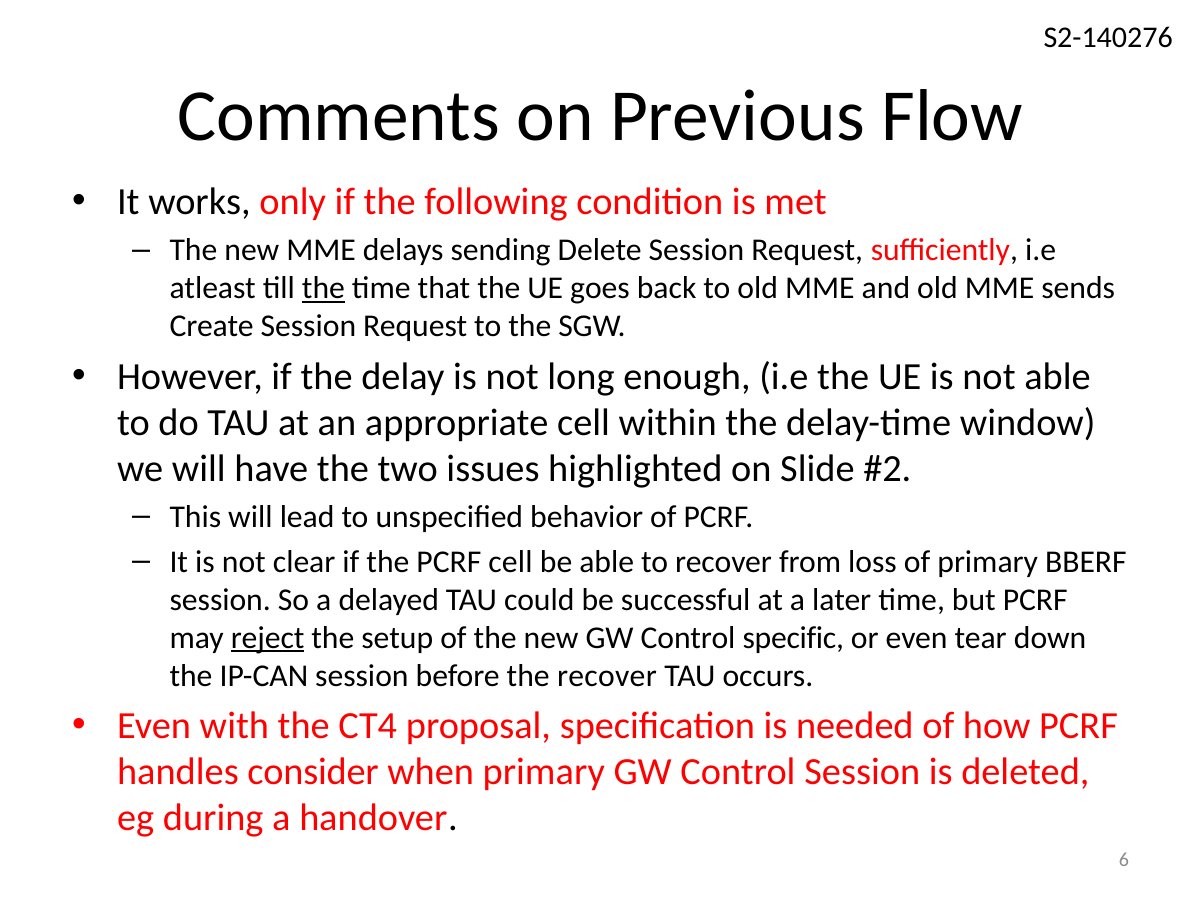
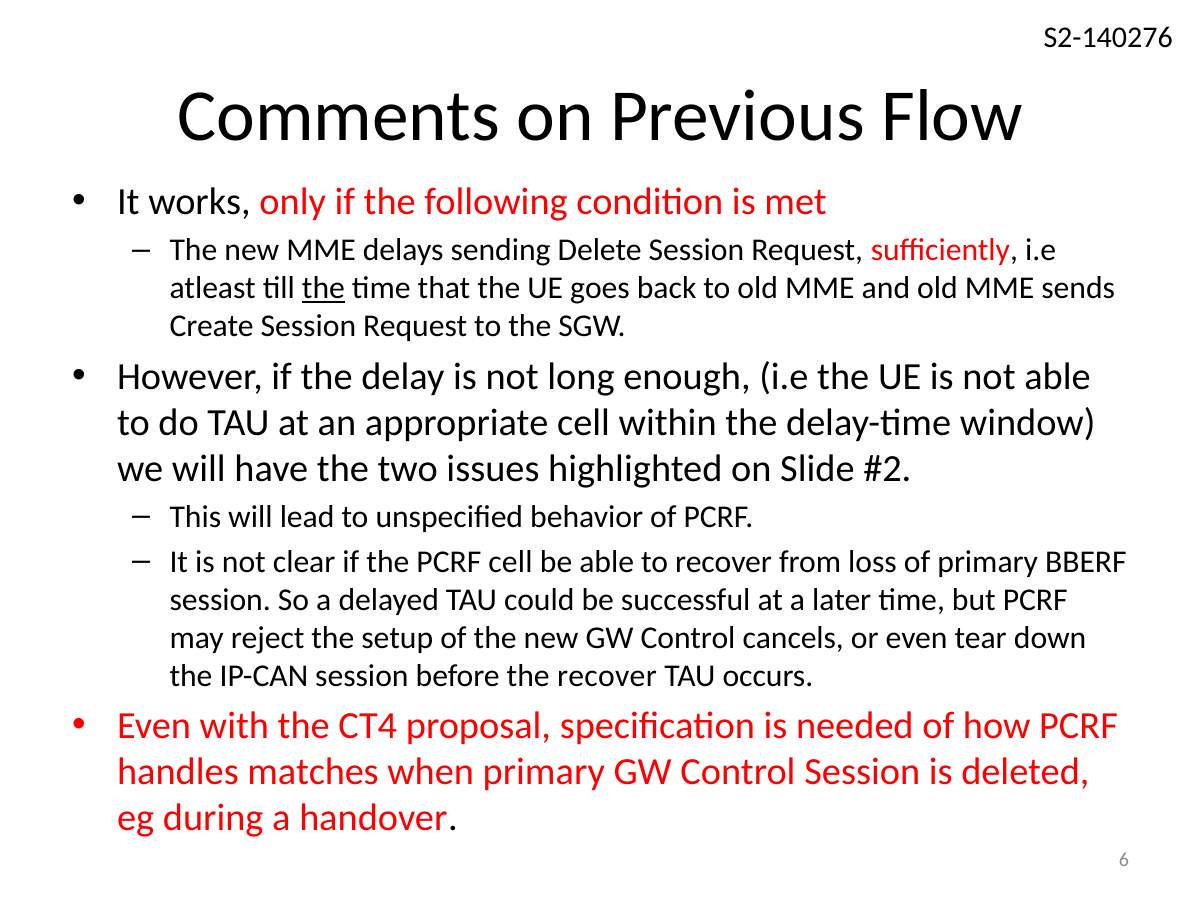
reject underline: present -> none
specific: specific -> cancels
consider: consider -> matches
